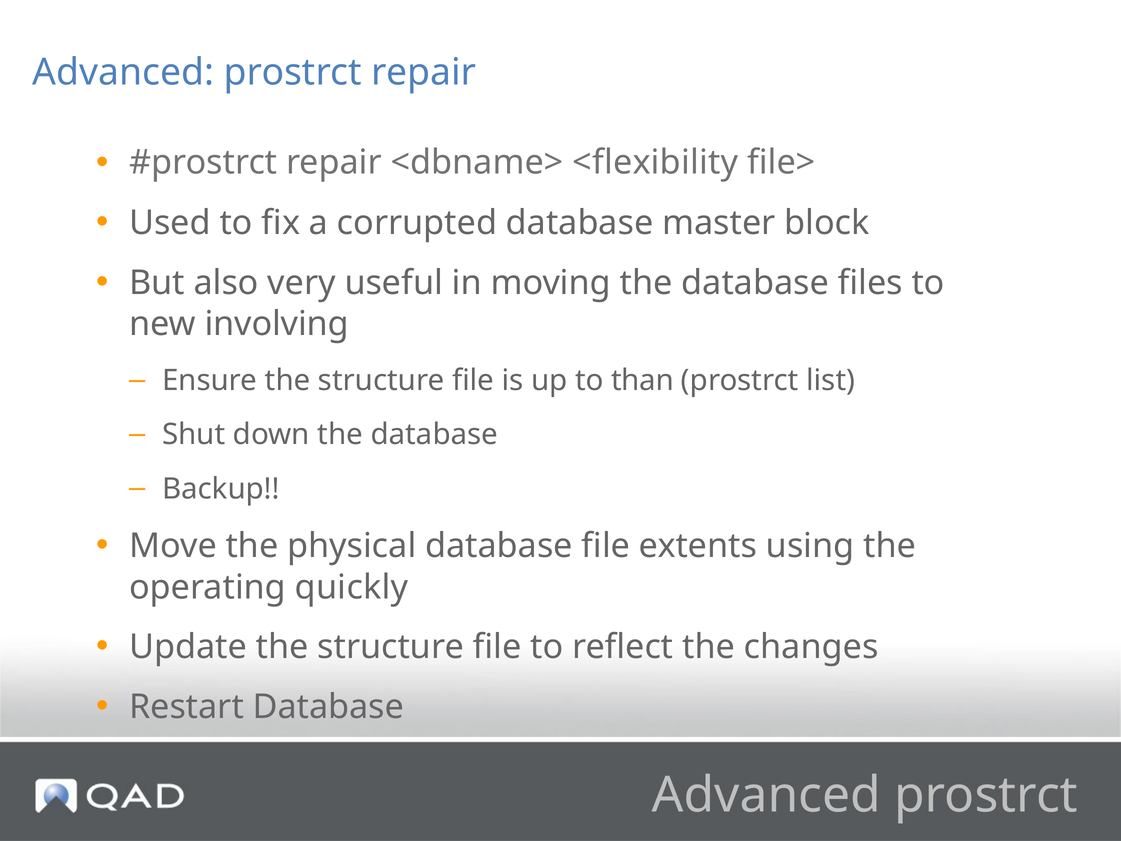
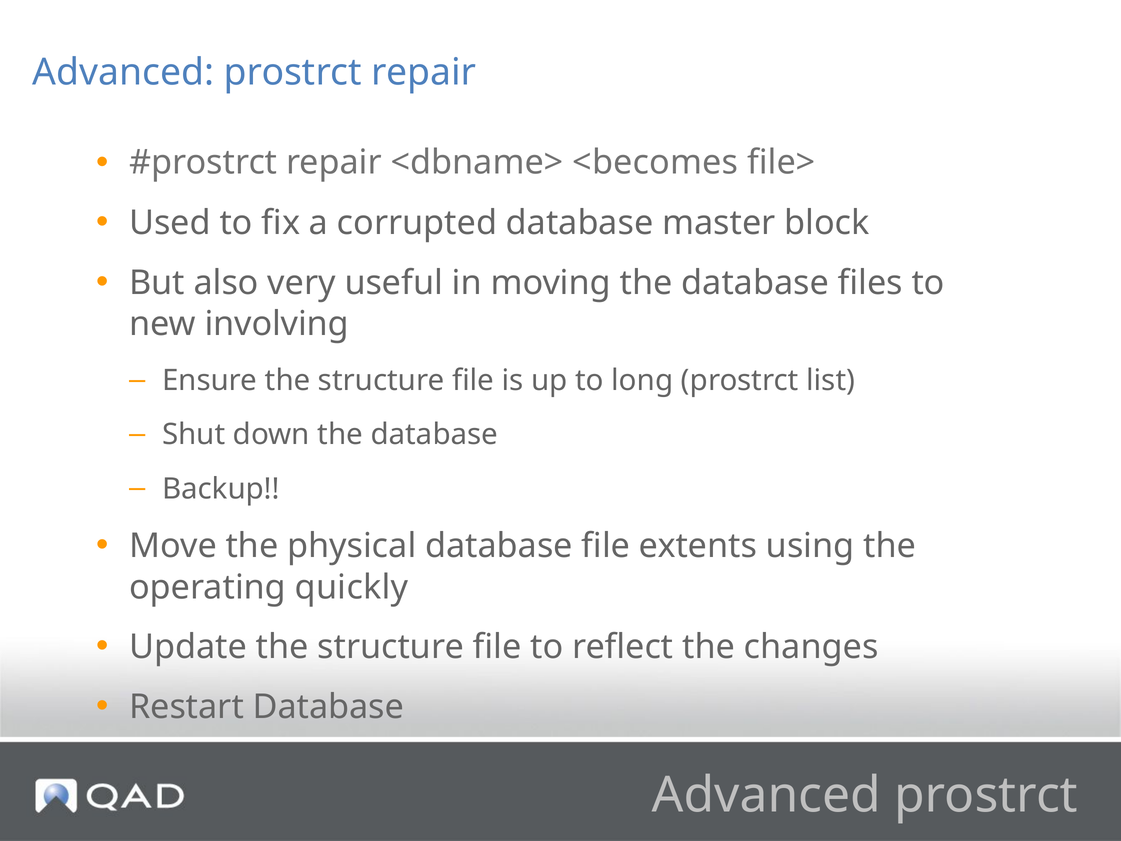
<flexibility: <flexibility -> <becomes
than: than -> long
